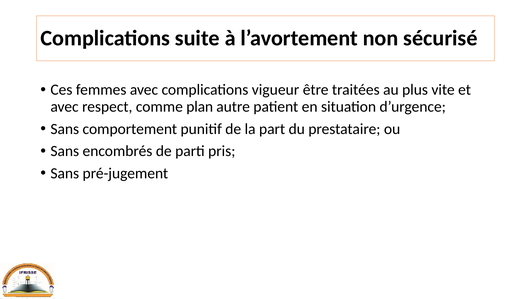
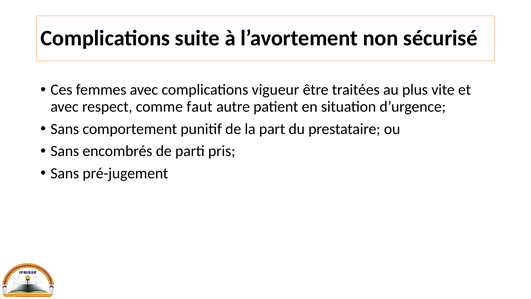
plan: plan -> faut
